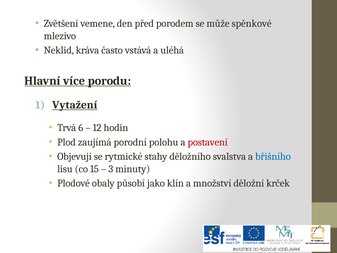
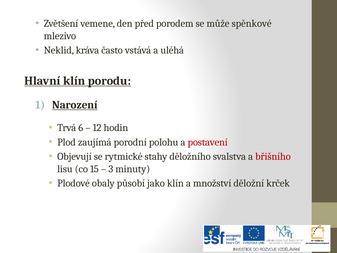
Hlavní více: více -> klín
Vytažení: Vytažení -> Narození
břišního colour: blue -> red
